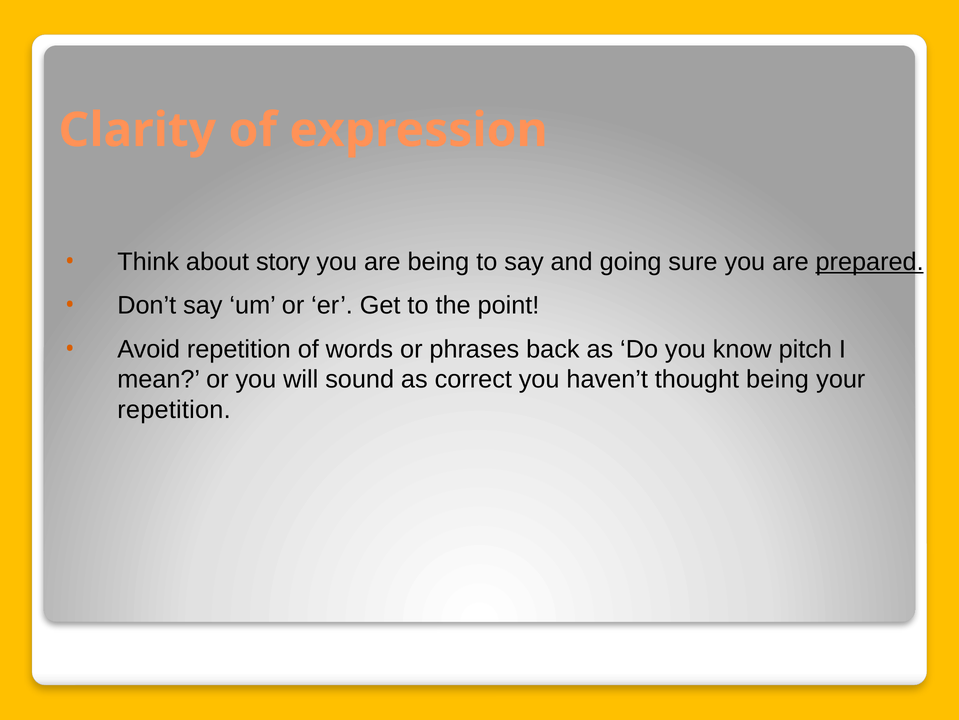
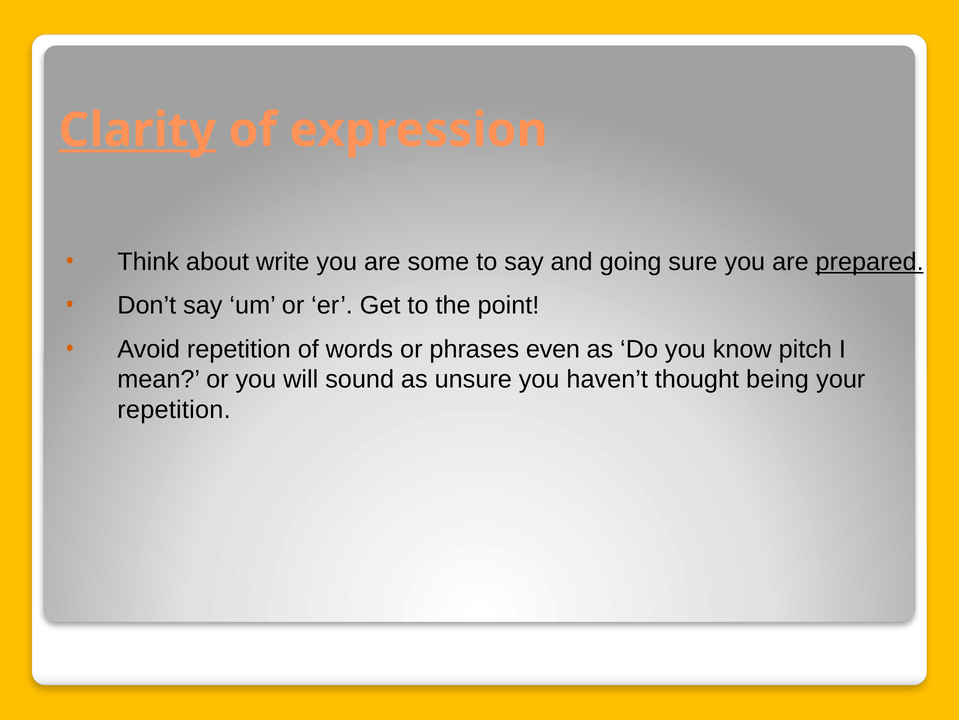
Clarity underline: none -> present
story: story -> write
are being: being -> some
back: back -> even
correct: correct -> unsure
